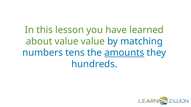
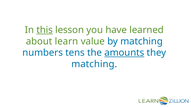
this underline: none -> present
about value: value -> learn
hundreds at (94, 64): hundreds -> matching
